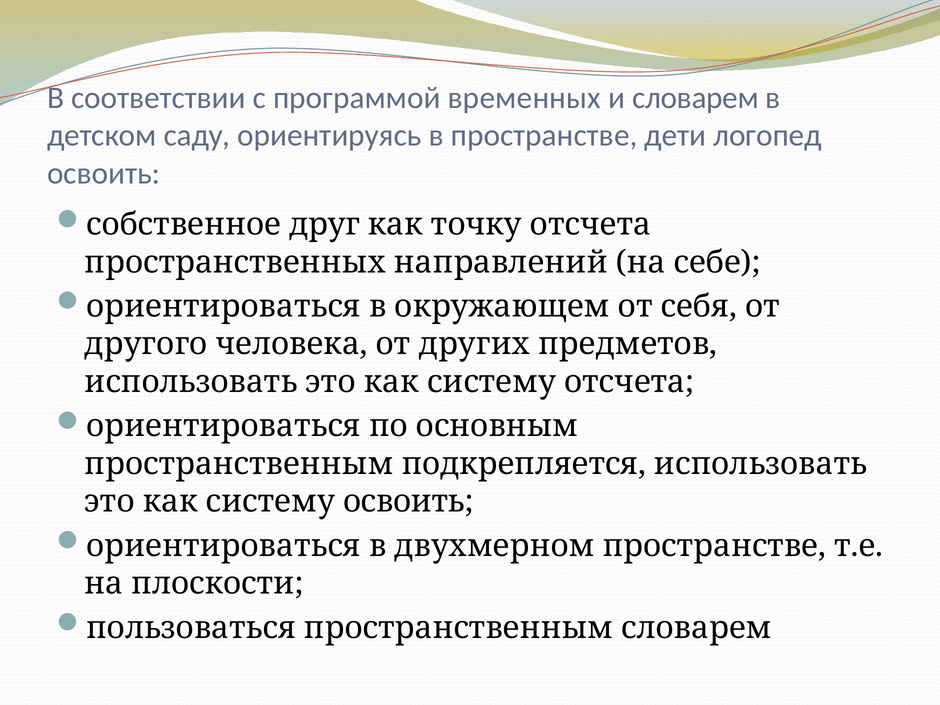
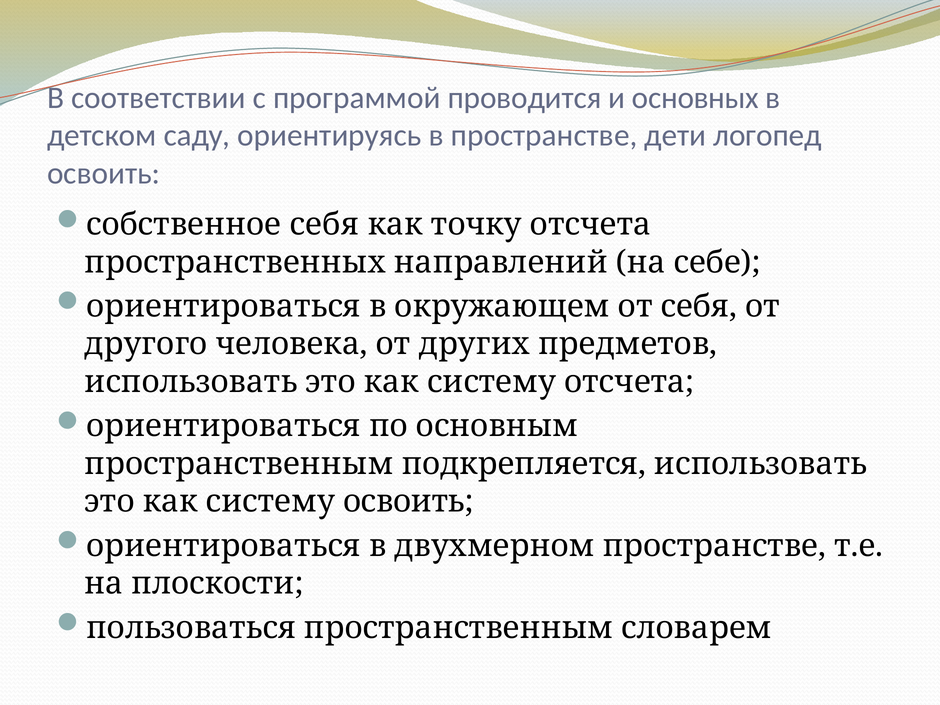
временных: временных -> проводится
и словарем: словарем -> основных
собственное друг: друг -> себя
